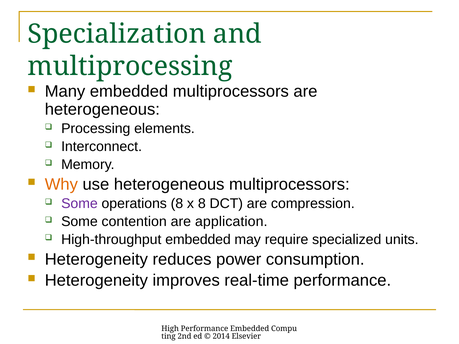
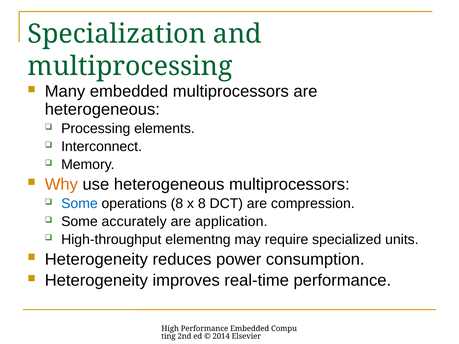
Some at (79, 204) colour: purple -> blue
contention: contention -> accurately
High-throughput embedded: embedded -> elementng
